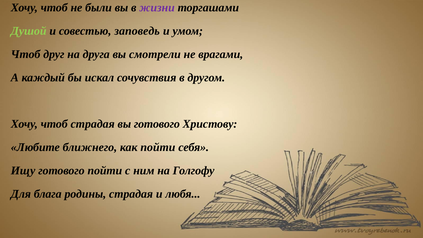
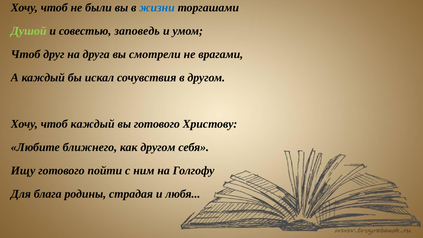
жизни colour: purple -> blue
чтоб страдая: страдая -> каждый
как пойти: пойти -> другом
